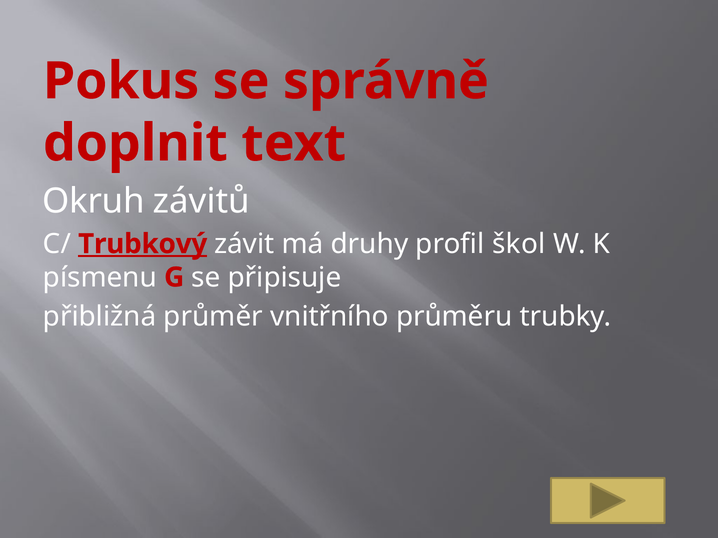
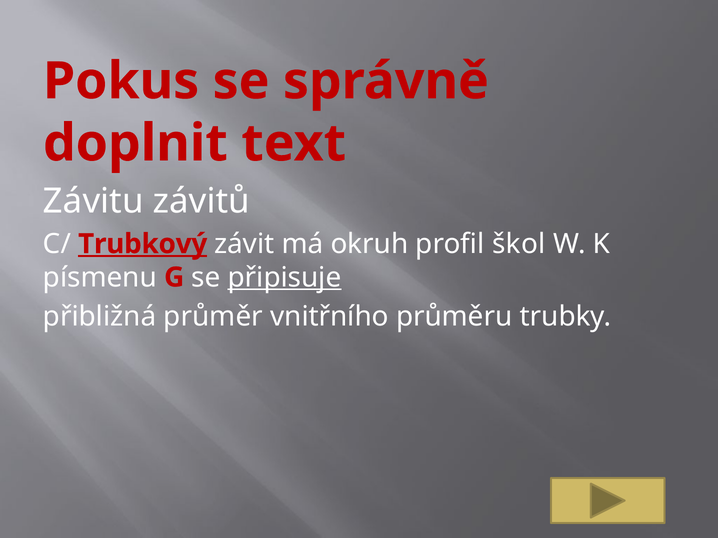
Okruh: Okruh -> Závitu
druhy: druhy -> okruh
připisuje underline: none -> present
